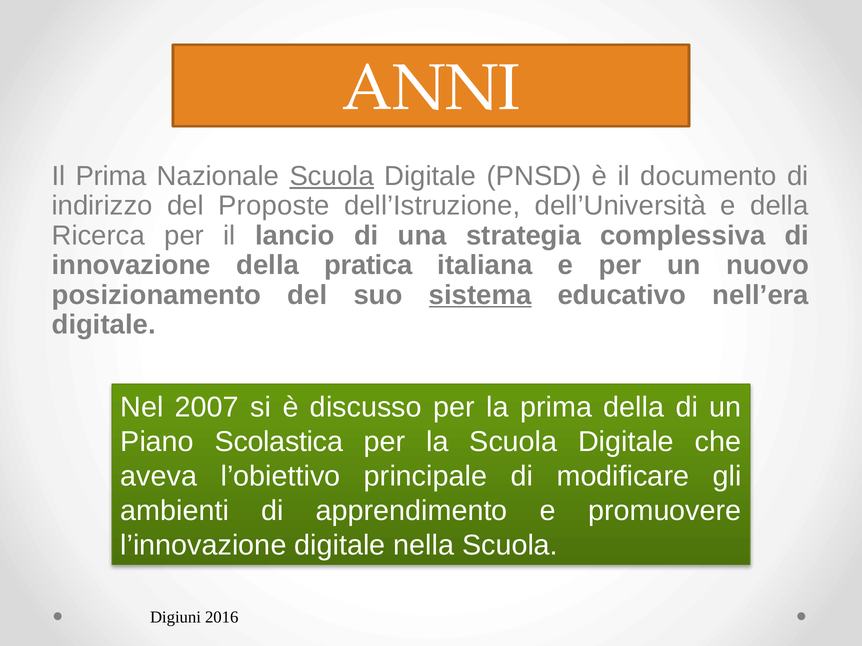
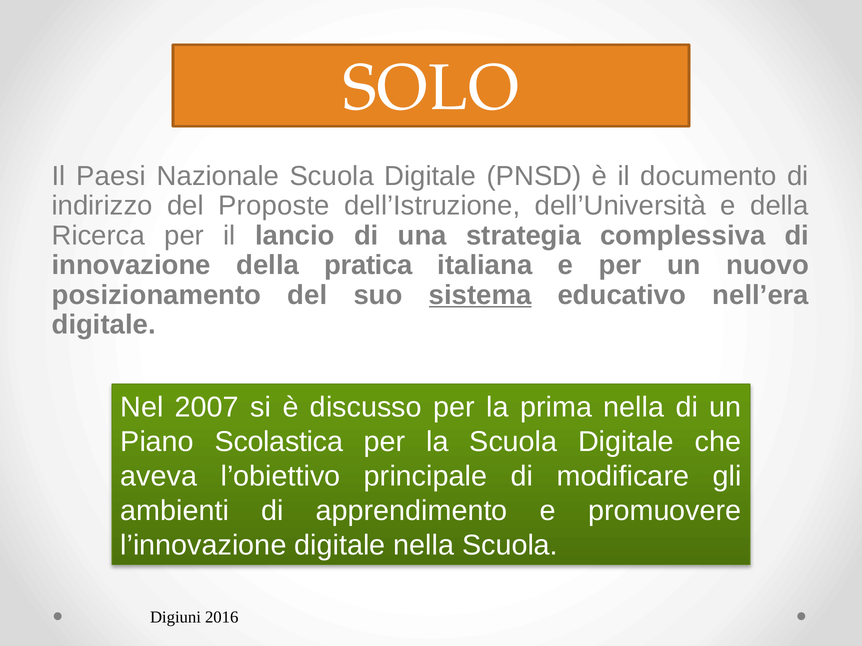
ANNI: ANNI -> SOLO
Il Prima: Prima -> Paesi
Scuola at (332, 176) underline: present -> none
prima della: della -> nella
